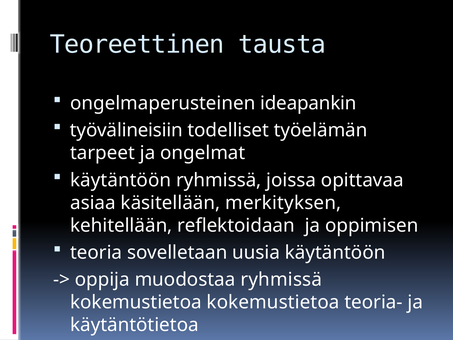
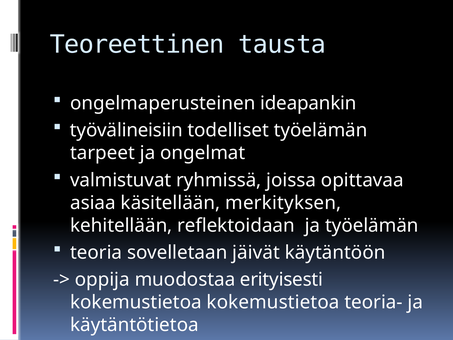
käytäntöön at (121, 180): käytäntöön -> valmistuvat
ja oppimisen: oppimisen -> työelämän
uusia: uusia -> jäivät
muodostaa ryhmissä: ryhmissä -> erityisesti
